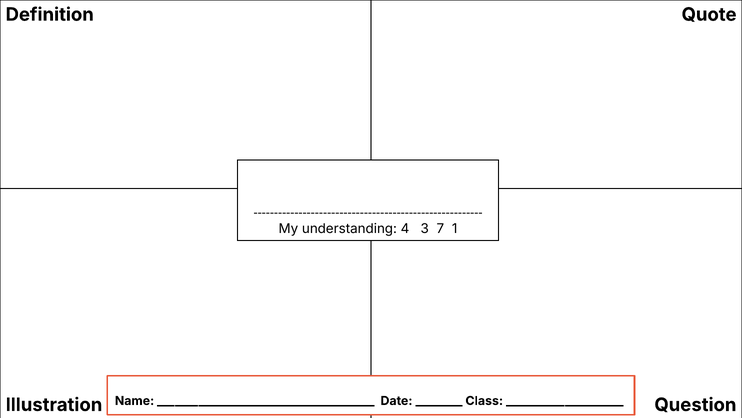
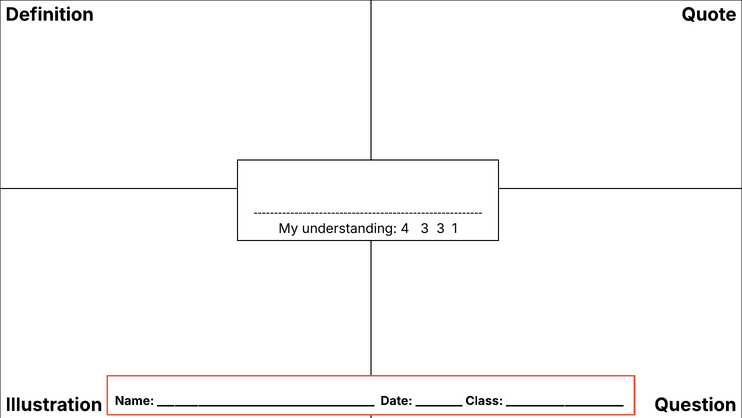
3 7: 7 -> 3
